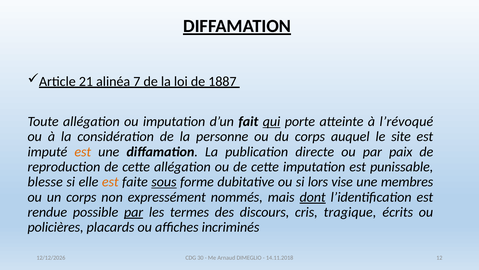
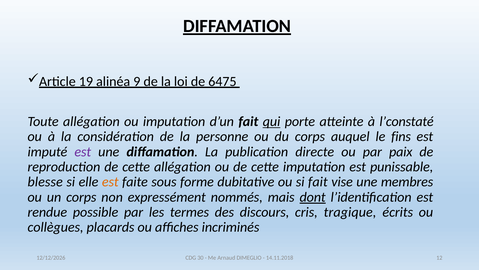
21: 21 -> 19
7: 7 -> 9
1887: 1887 -> 6475
l’révoqué: l’révoqué -> l’constaté
site: site -> fins
est at (83, 151) colour: orange -> purple
sous underline: present -> none
si lors: lors -> fait
par at (134, 212) underline: present -> none
policières: policières -> collègues
